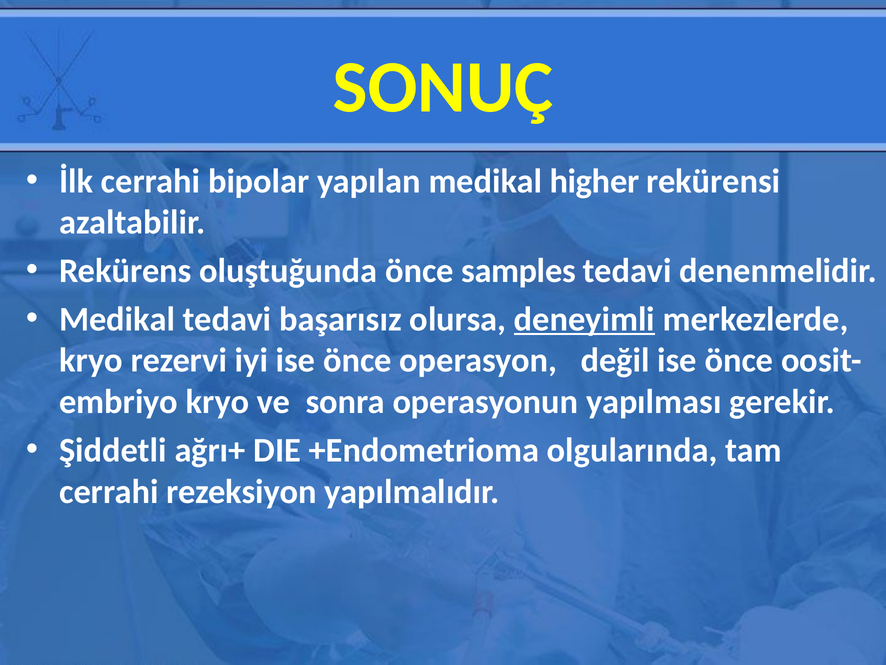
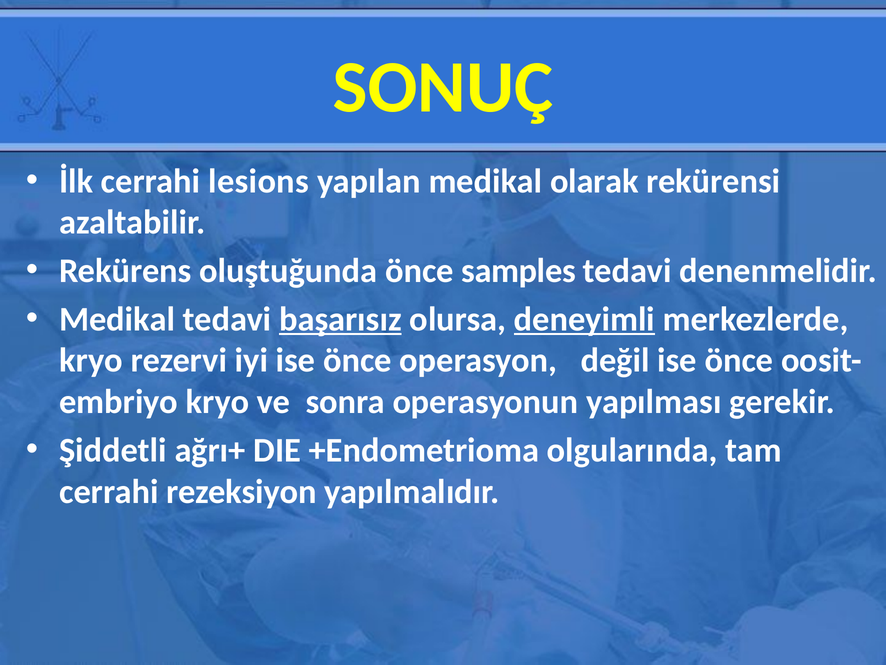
bipolar: bipolar -> lesions
higher: higher -> olarak
başarısız underline: none -> present
